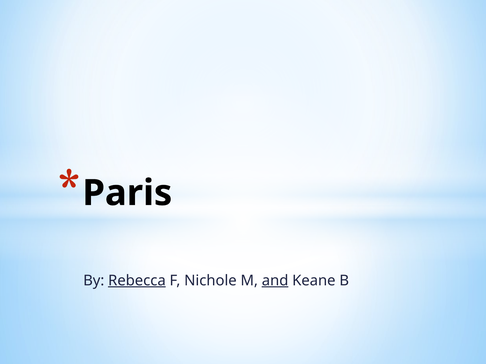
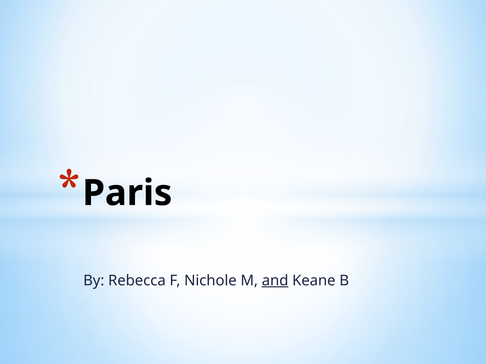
Rebecca underline: present -> none
